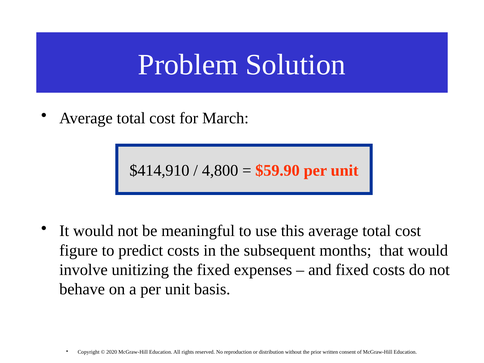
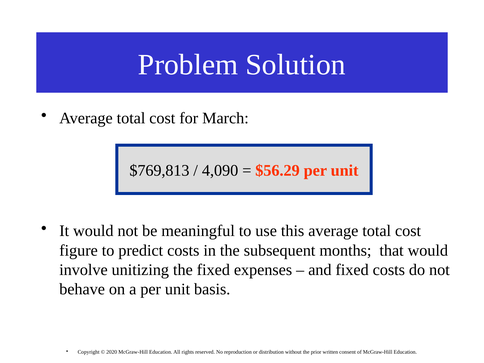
$414,910: $414,910 -> $769,813
4,800: 4,800 -> 4,090
$59.90: $59.90 -> $56.29
